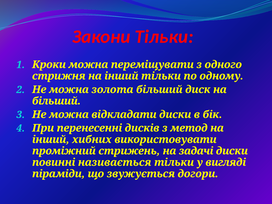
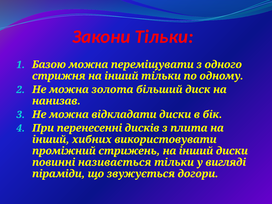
Кроки: Кроки -> Базою
більший at (56, 101): більший -> нанизав
метод: метод -> плита
стрижень на задачі: задачі -> інший
